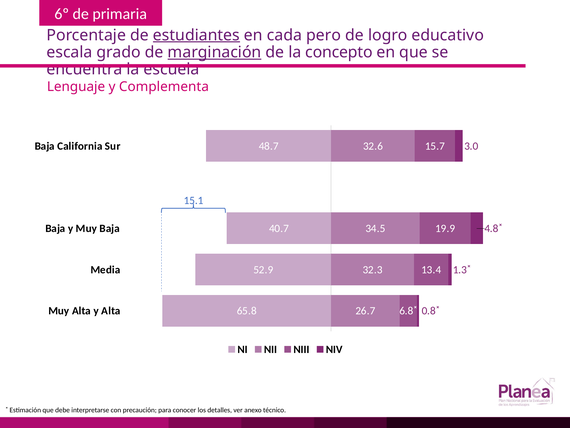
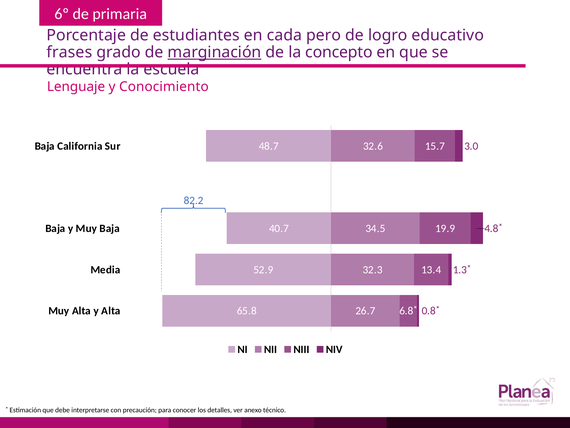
estudiantes underline: present -> none
escala: escala -> frases
Complementa: Complementa -> Conocimiento
15.1: 15.1 -> 82.2
